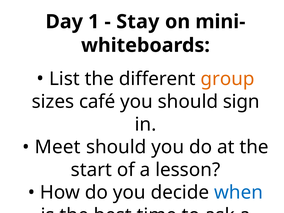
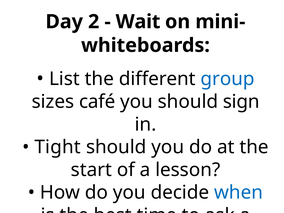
1: 1 -> 2
Stay: Stay -> Wait
group colour: orange -> blue
Meet: Meet -> Tight
